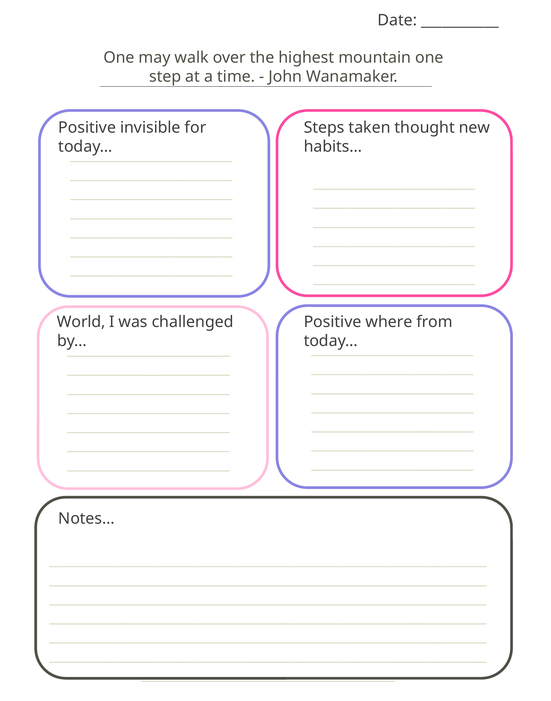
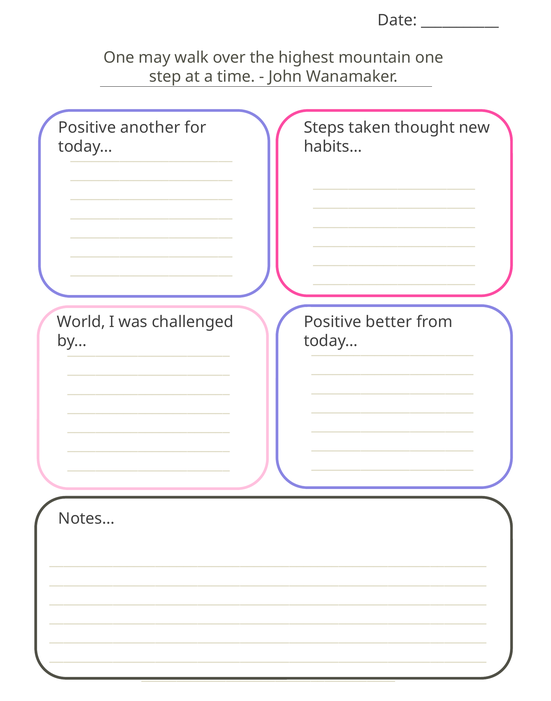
invisible: invisible -> another
where: where -> better
